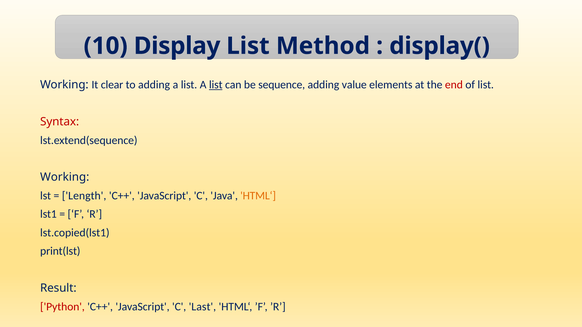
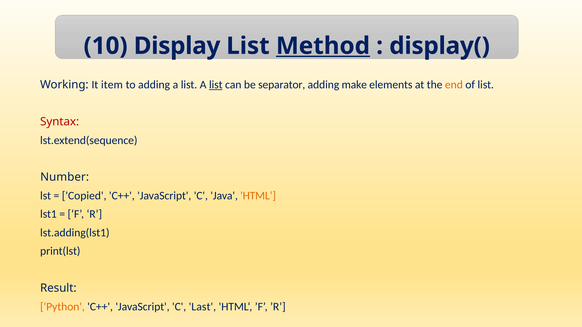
Method underline: none -> present
clear: clear -> item
sequence: sequence -> separator
value: value -> make
end colour: red -> orange
Working at (65, 177): Working -> Number
Length: Length -> Copied
lst.copied(lst1: lst.copied(lst1 -> lst.adding(lst1
Python colour: red -> orange
